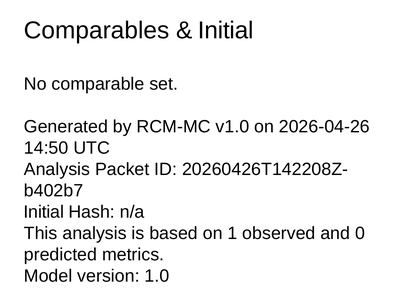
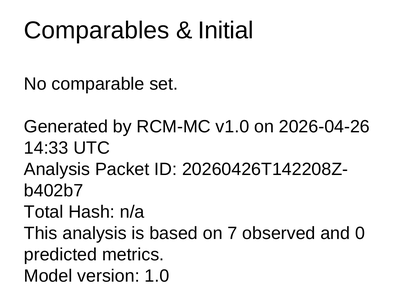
14:50: 14:50 -> 14:33
Initial at (44, 212): Initial -> Total
1: 1 -> 7
